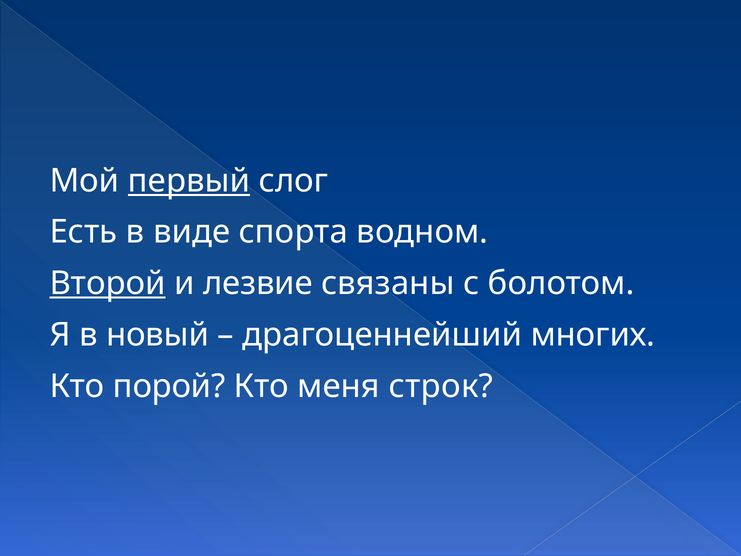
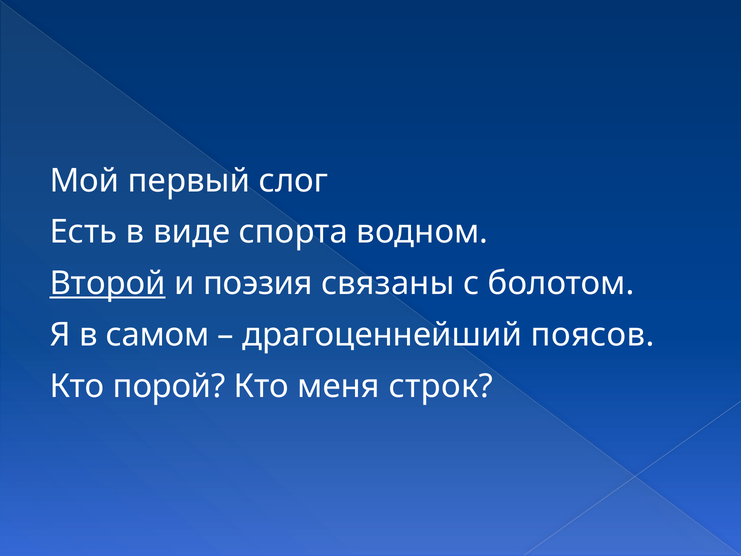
первый underline: present -> none
лезвие: лезвие -> поэзия
новый: новый -> самом
многих: многих -> поясов
